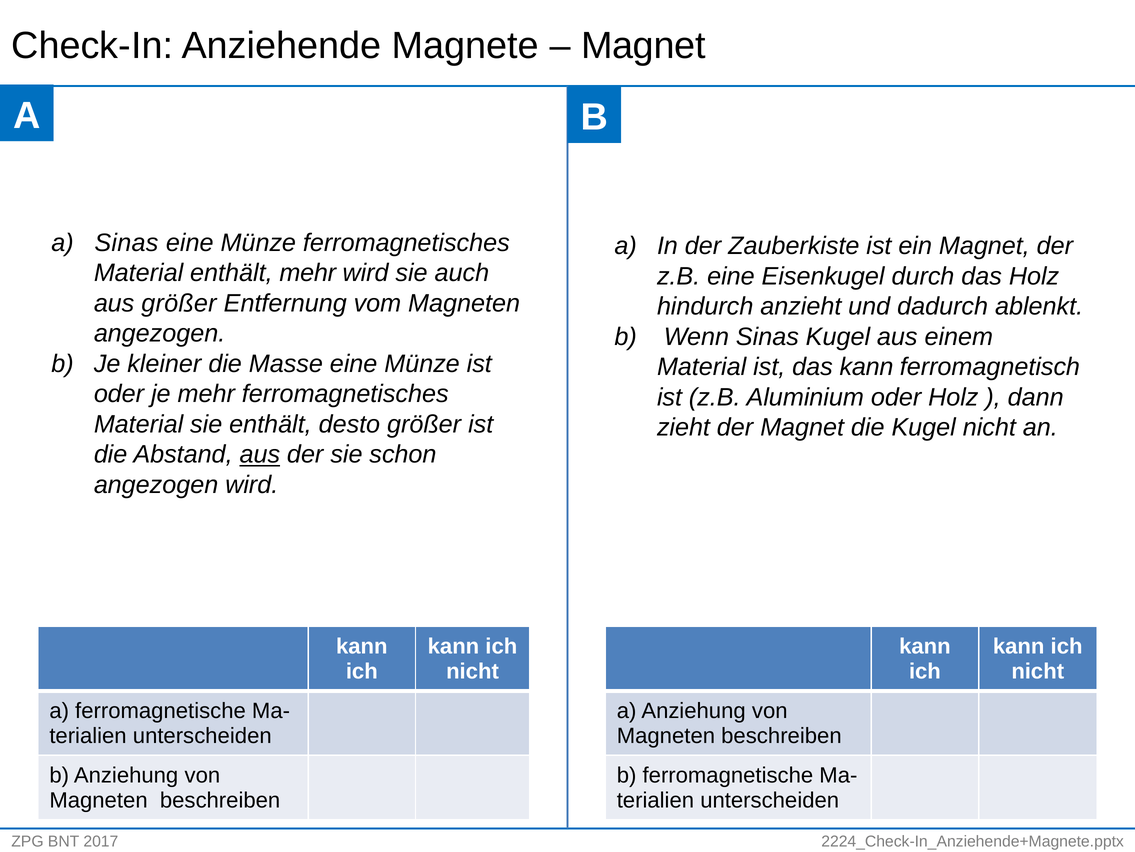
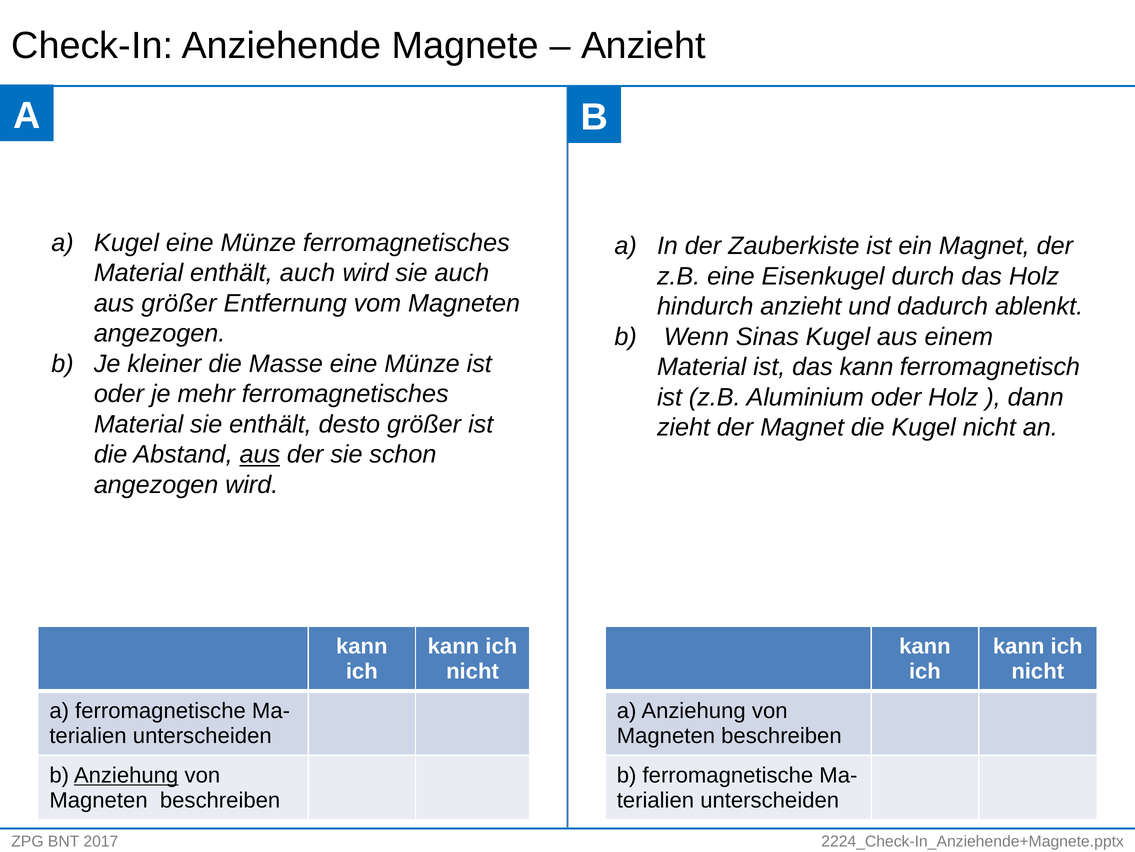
Magnet at (643, 46): Magnet -> Anzieht
a Sinas: Sinas -> Kugel
enthält mehr: mehr -> auch
Anziehung at (126, 775) underline: none -> present
